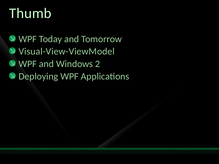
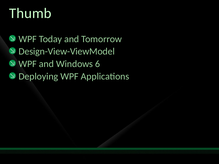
Visual-View-ViewModel: Visual-View-ViewModel -> Design-View-ViewModel
2: 2 -> 6
